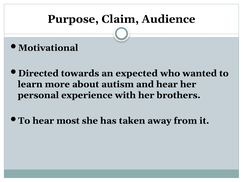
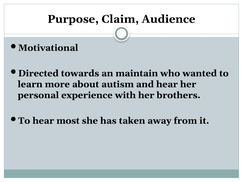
expected: expected -> maintain
